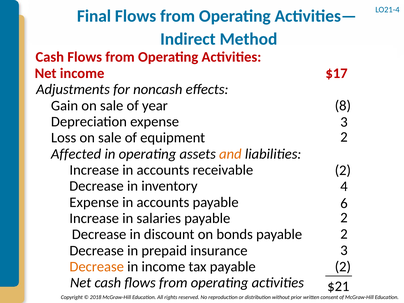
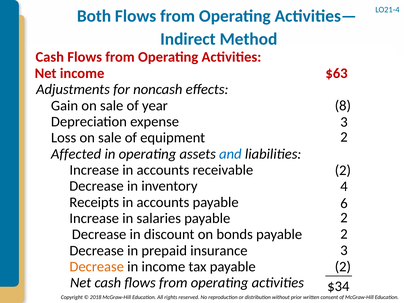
Final: Final -> Both
$17: $17 -> $63
and colour: orange -> blue
Expense at (94, 202): Expense -> Receipts
$21: $21 -> $34
